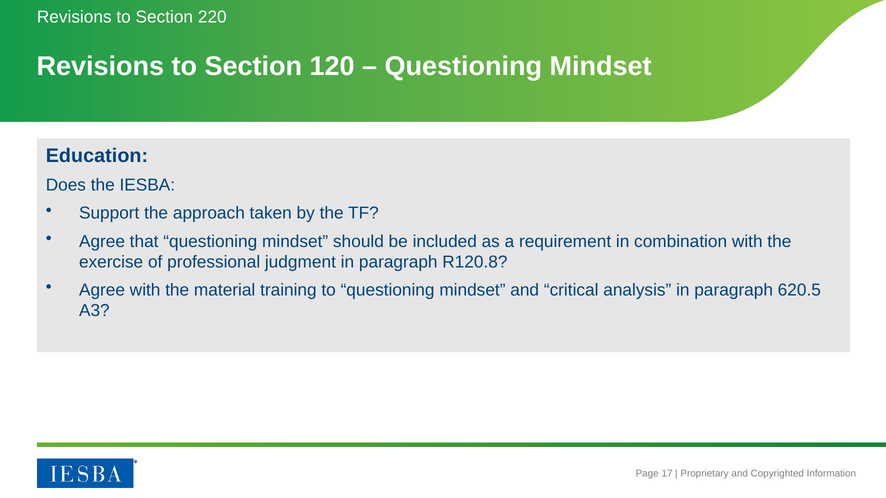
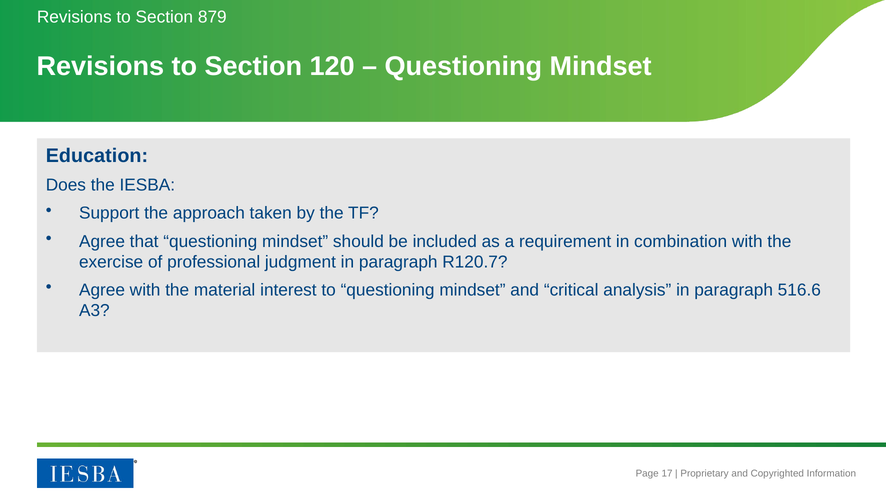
220: 220 -> 879
R120.8: R120.8 -> R120.7
training: training -> interest
620.5: 620.5 -> 516.6
